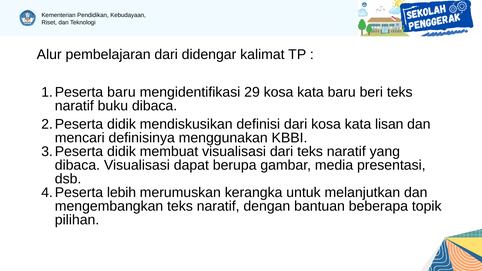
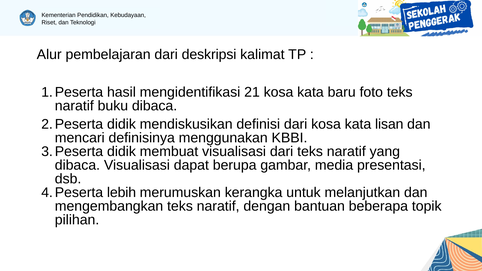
didengar: didengar -> deskripsi
baru at (121, 92): baru -> hasil
29: 29 -> 21
beri: beri -> foto
